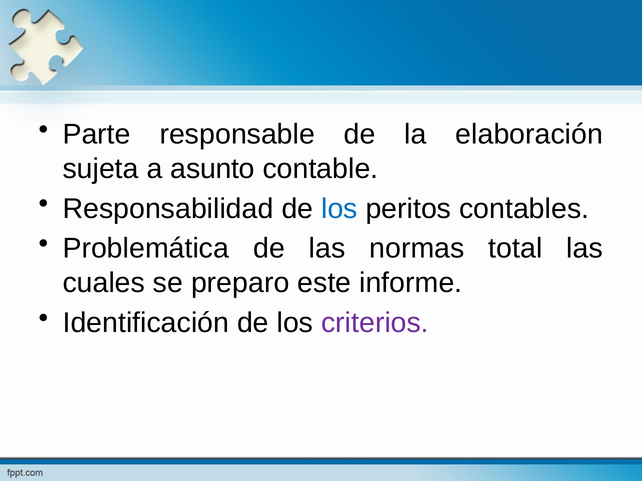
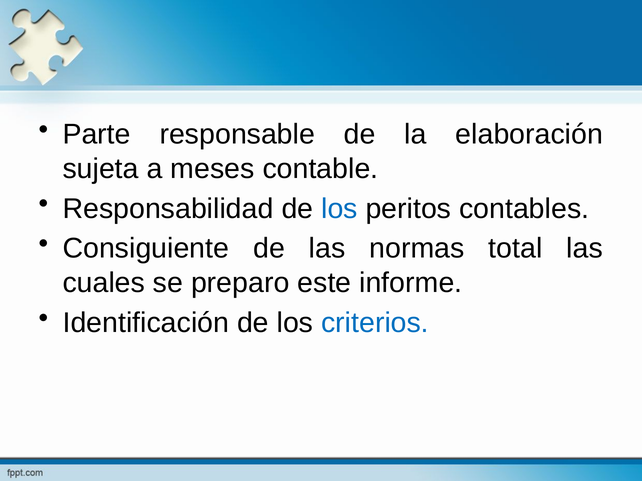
asunto: asunto -> meses
Problemática: Problemática -> Consiguiente
criterios colour: purple -> blue
